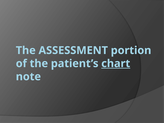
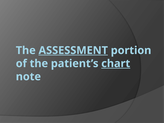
ASSESSMENT underline: none -> present
